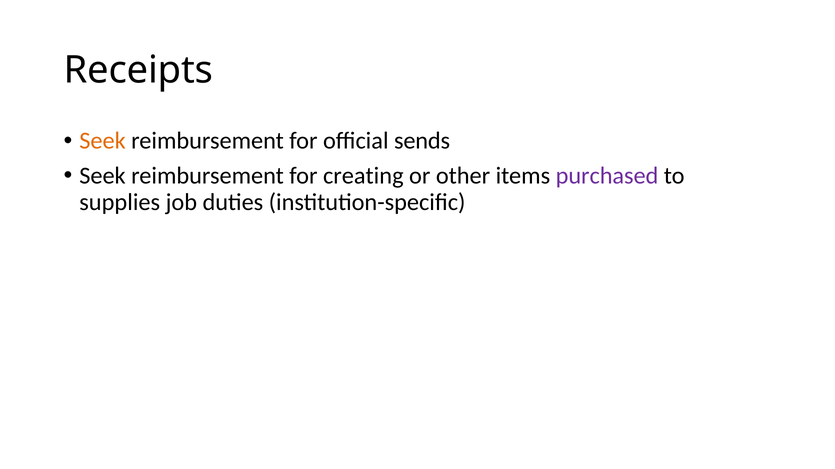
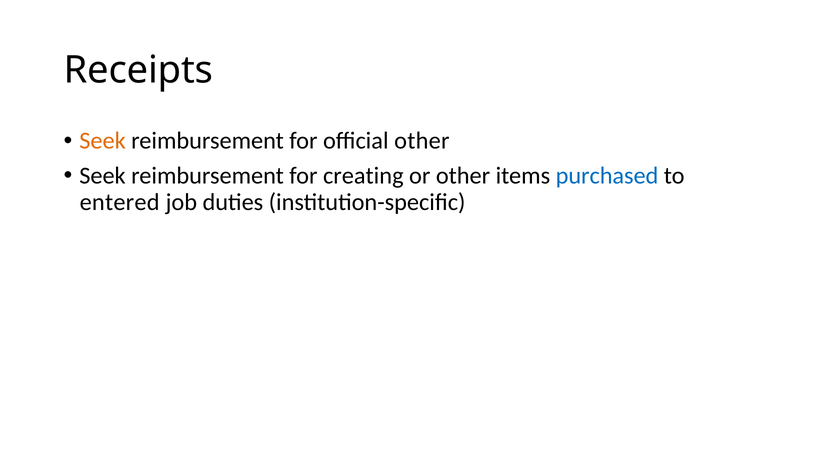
official sends: sends -> other
purchased colour: purple -> blue
supplies: supplies -> entered
